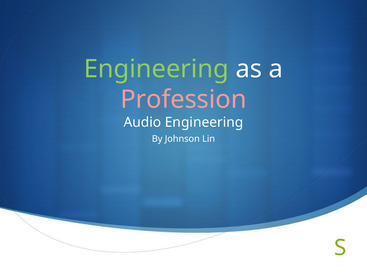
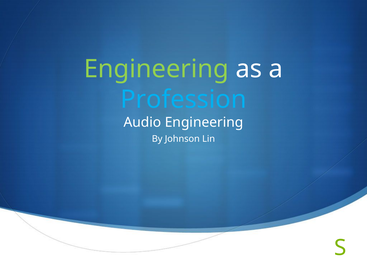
Profession colour: pink -> light blue
